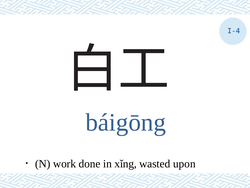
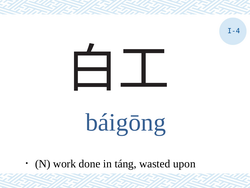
xǐng: xǐng -> táng
